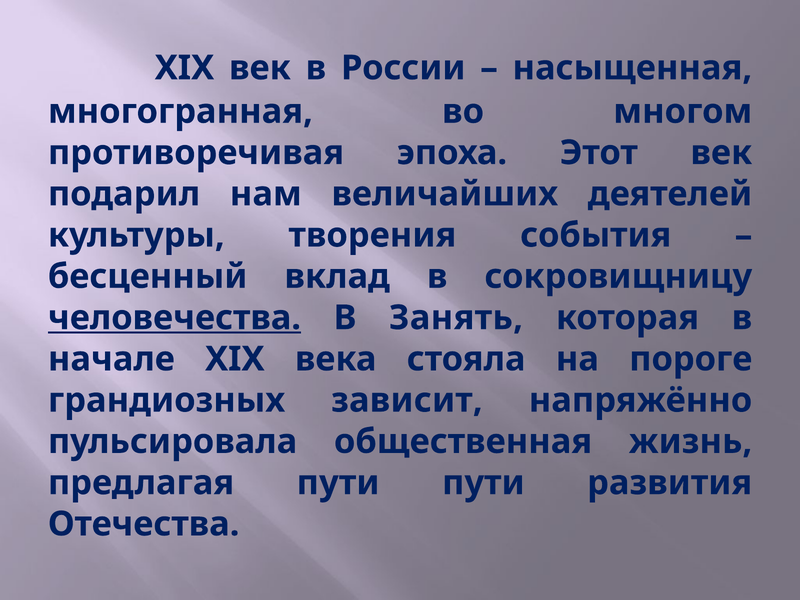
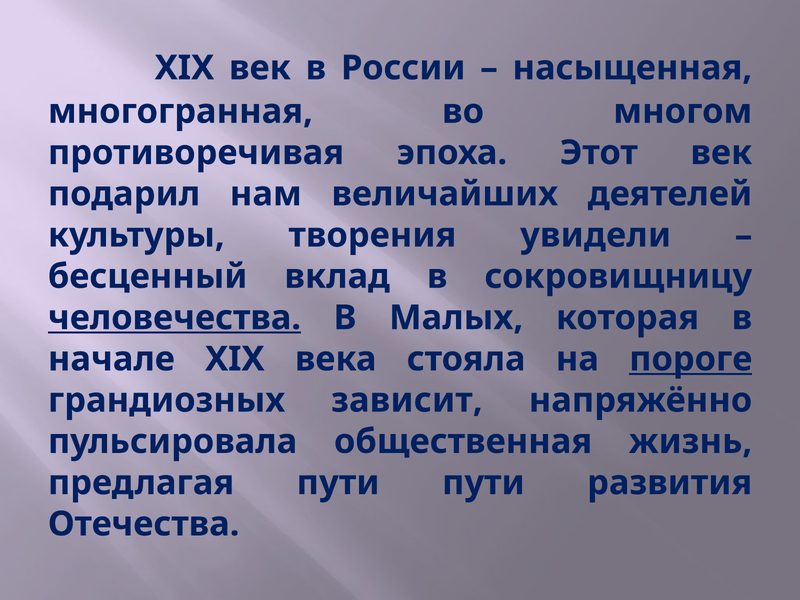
события: события -> увидели
Занять: Занять -> Малых
пороге underline: none -> present
